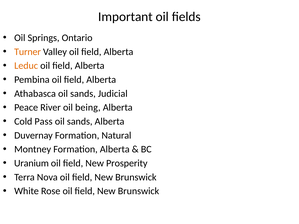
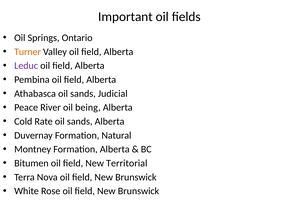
Leduc colour: orange -> purple
Pass: Pass -> Rate
Uranium: Uranium -> Bitumen
Prosperity: Prosperity -> Territorial
